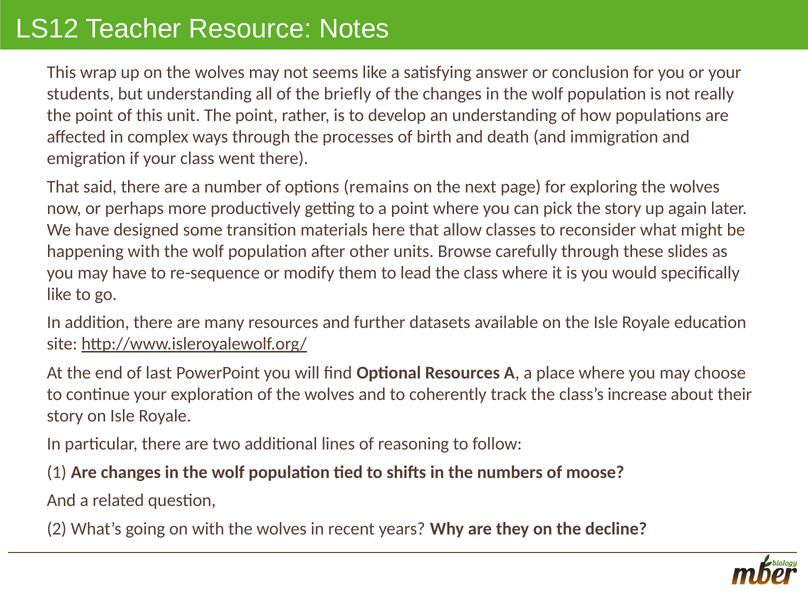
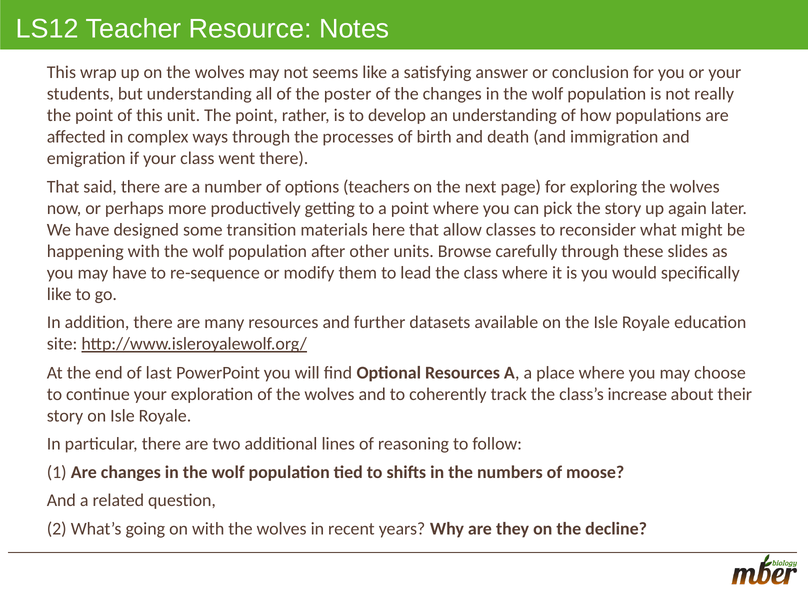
briefly: briefly -> poster
remains: remains -> teachers
